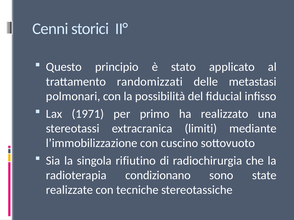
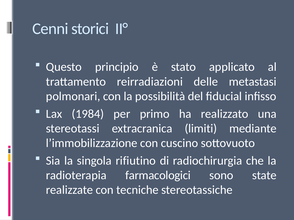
randomizzati: randomizzati -> reirradiazioni
1971: 1971 -> 1984
condizionano: condizionano -> farmacologici
